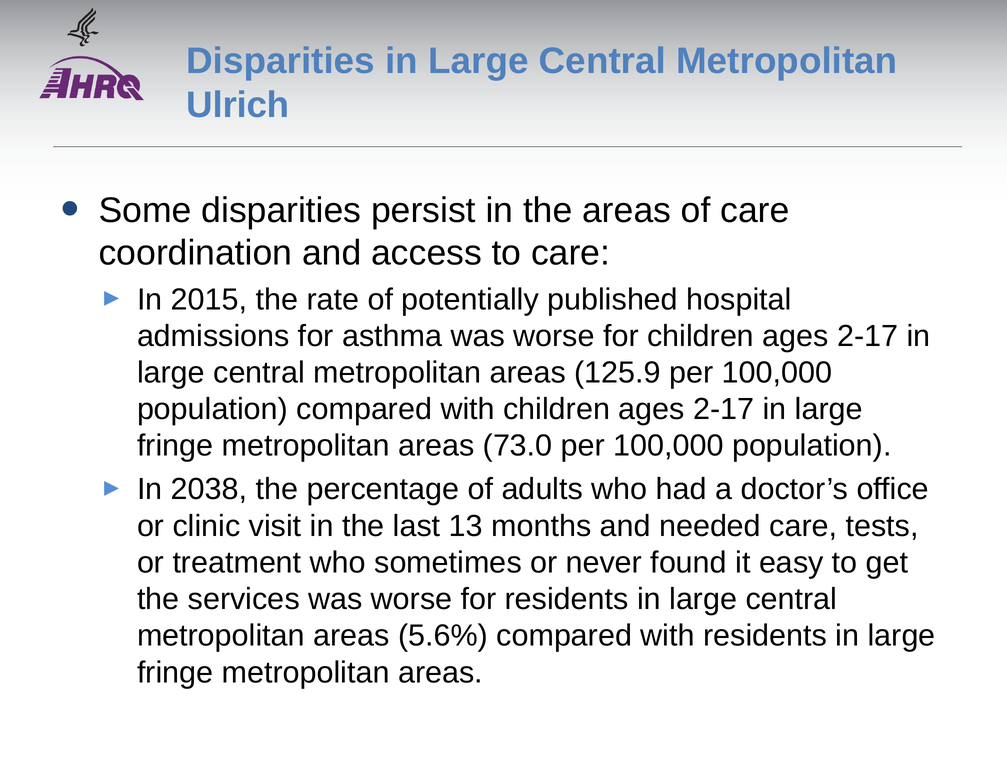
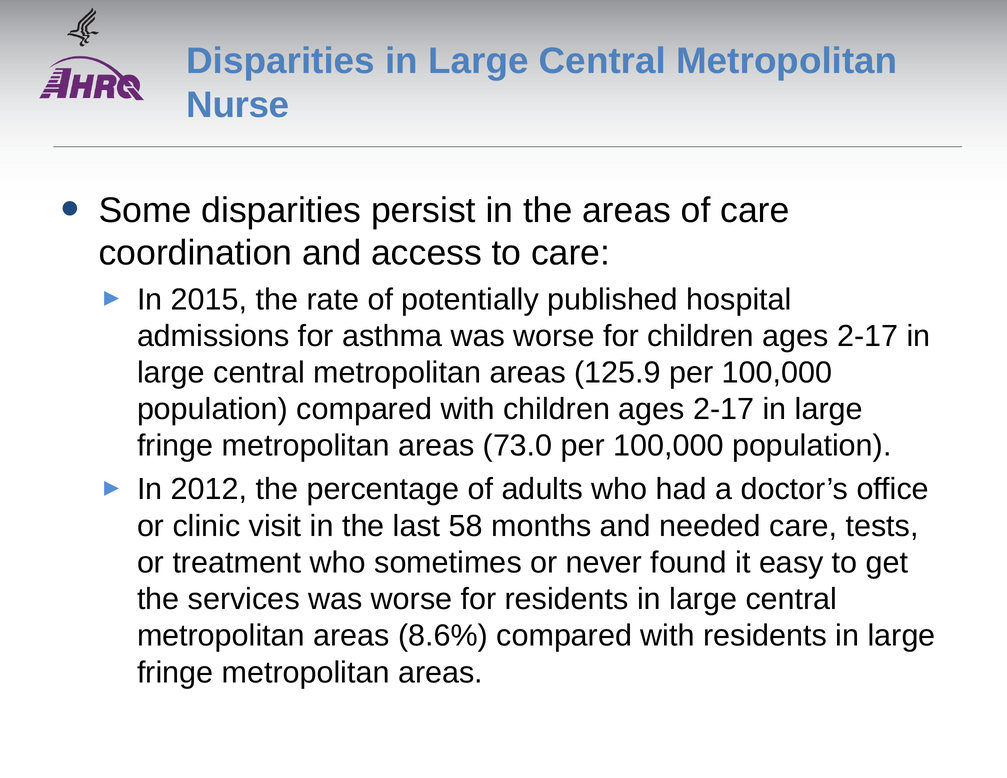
Ulrich: Ulrich -> Nurse
2038: 2038 -> 2012
13: 13 -> 58
5.6%: 5.6% -> 8.6%
